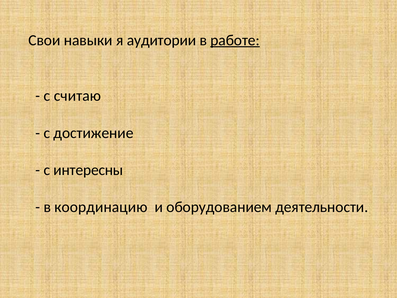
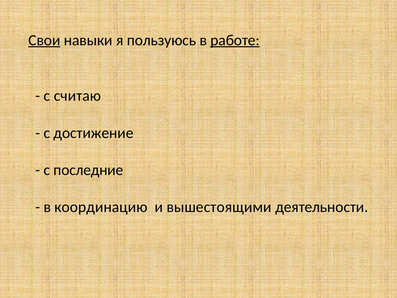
Свои underline: none -> present
аудитории: аудитории -> пользуюсь
интересны: интересны -> последние
оборудованием: оборудованием -> вышестоящими
